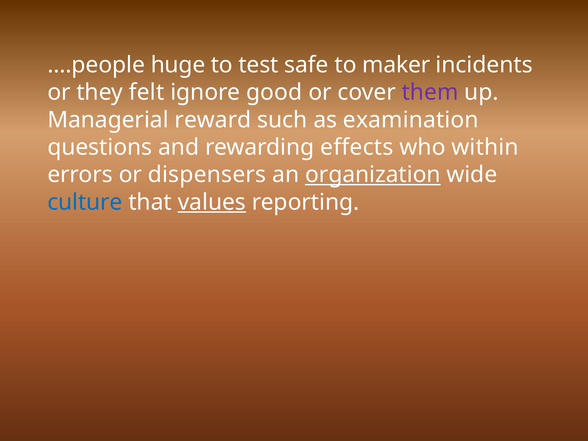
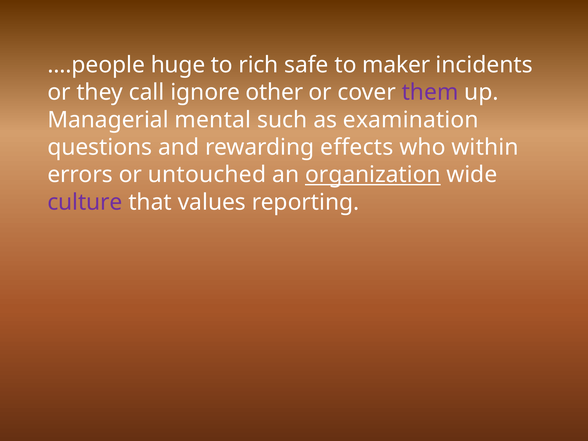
test: test -> rich
felt: felt -> call
good: good -> other
reward: reward -> mental
dispensers: dispensers -> untouched
culture colour: blue -> purple
values underline: present -> none
